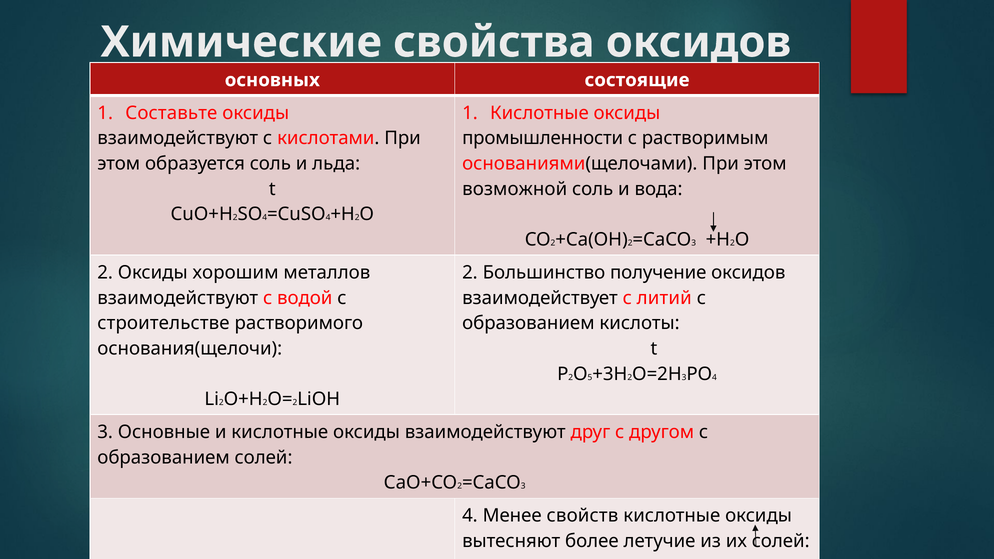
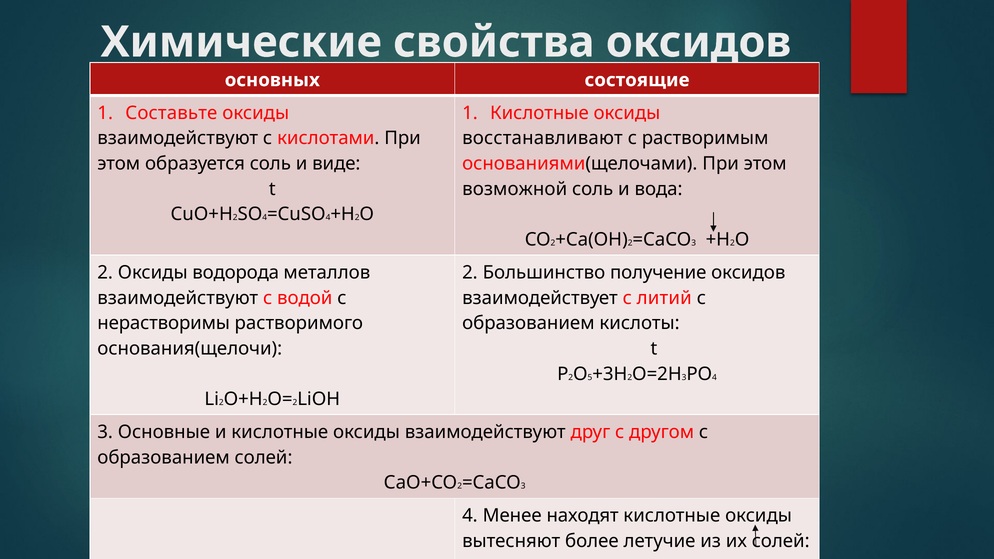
промышленности: промышленности -> восстанавливают
льда: льда -> виде
хорошим: хорошим -> водорода
строительстве: строительстве -> нерастворимы
свойств: свойств -> находят
